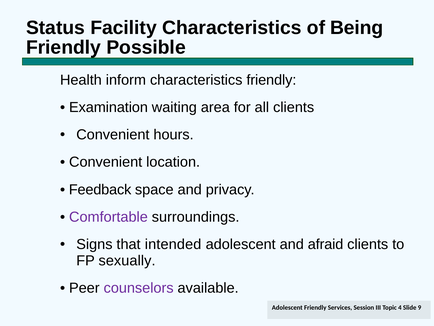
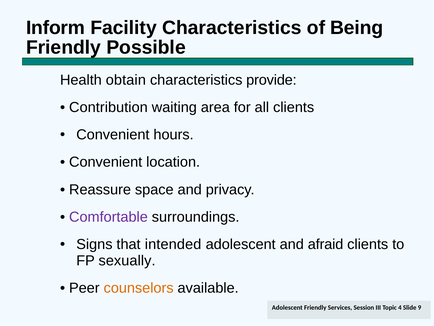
Status: Status -> Inform
inform: inform -> obtain
characteristics friendly: friendly -> provide
Examination: Examination -> Contribution
Feedback: Feedback -> Reassure
counselors colour: purple -> orange
